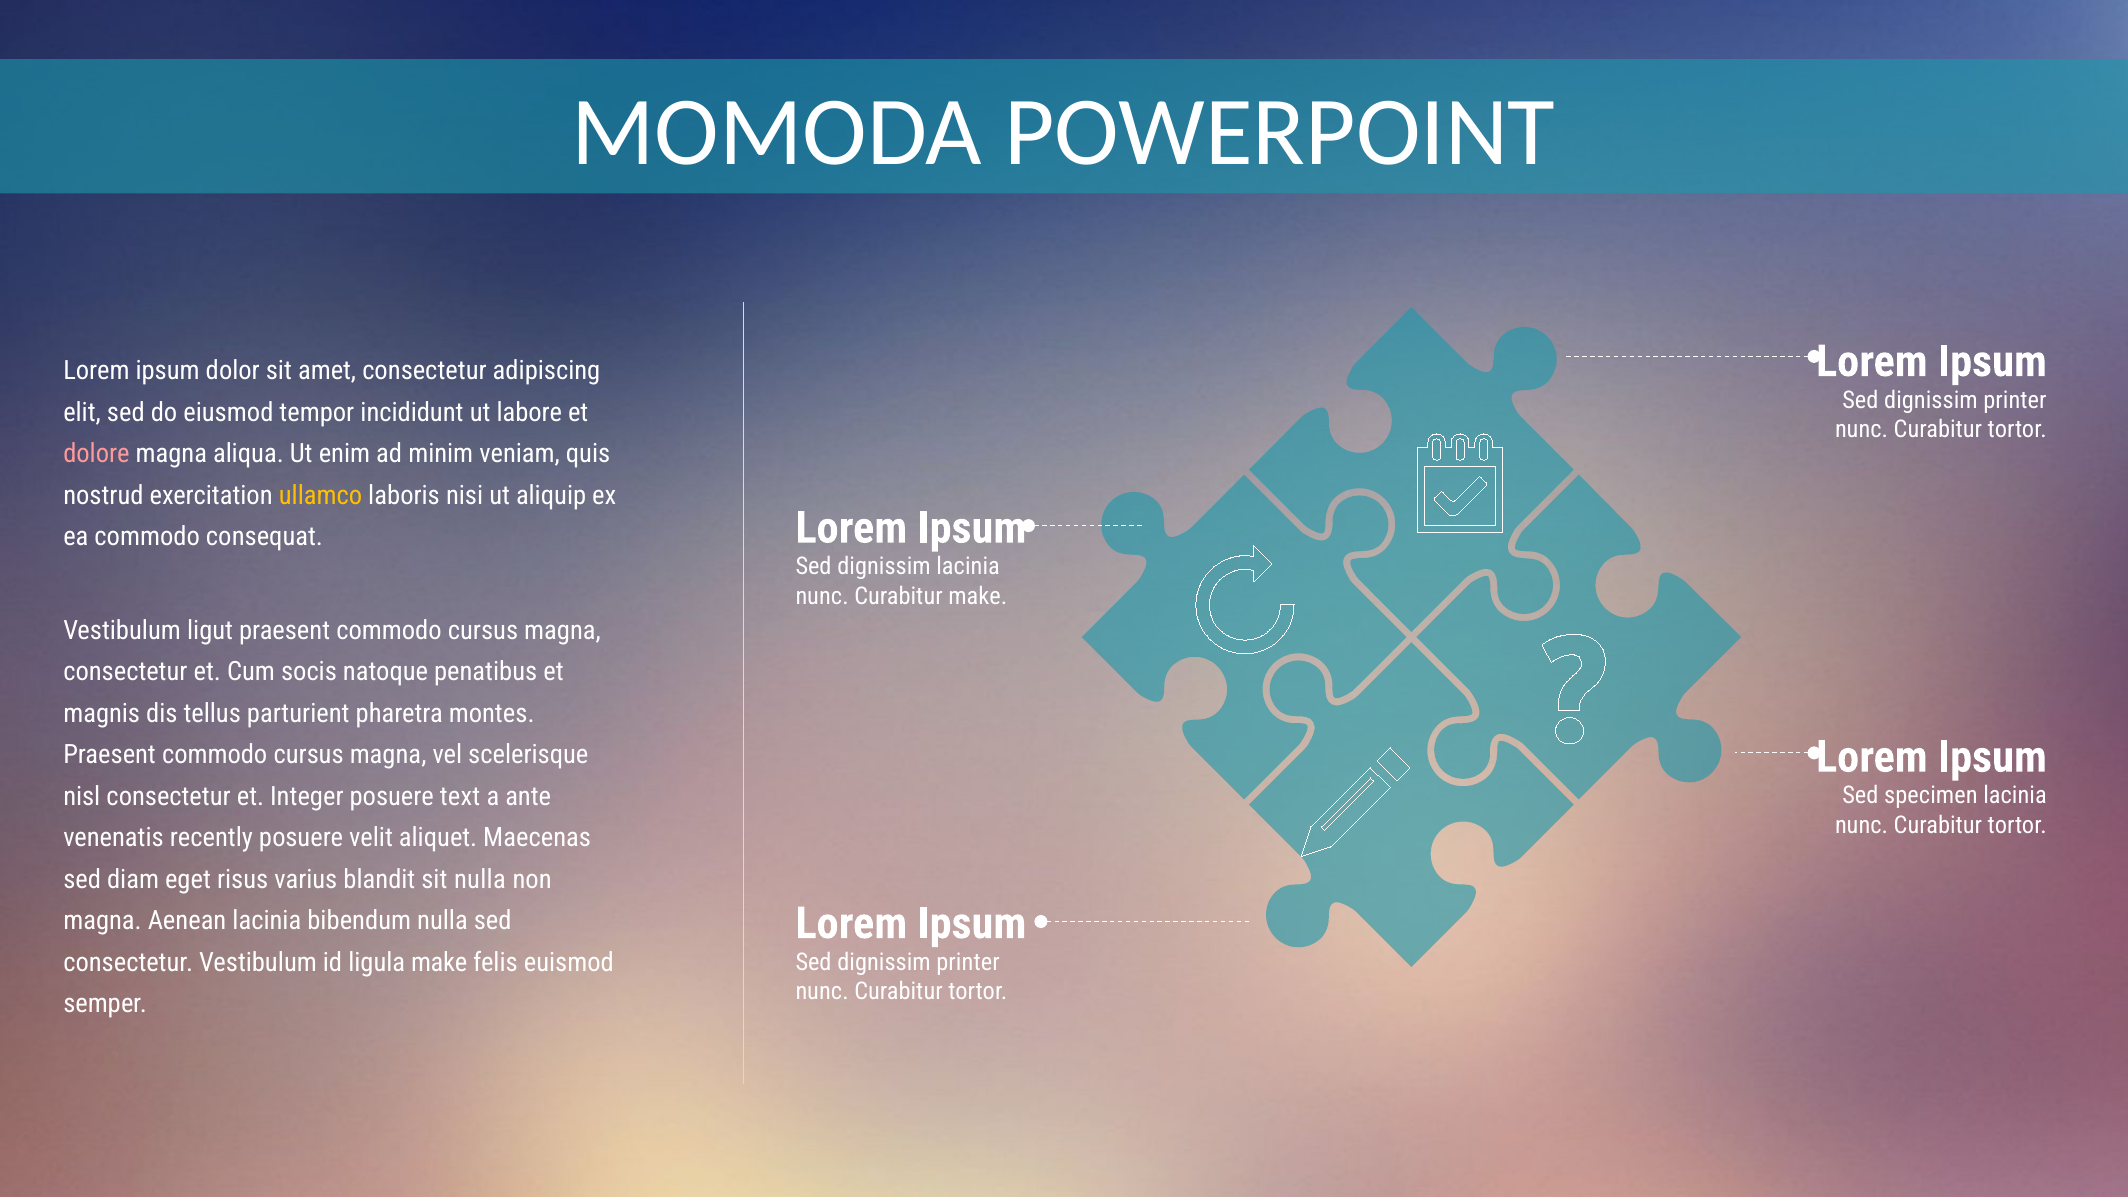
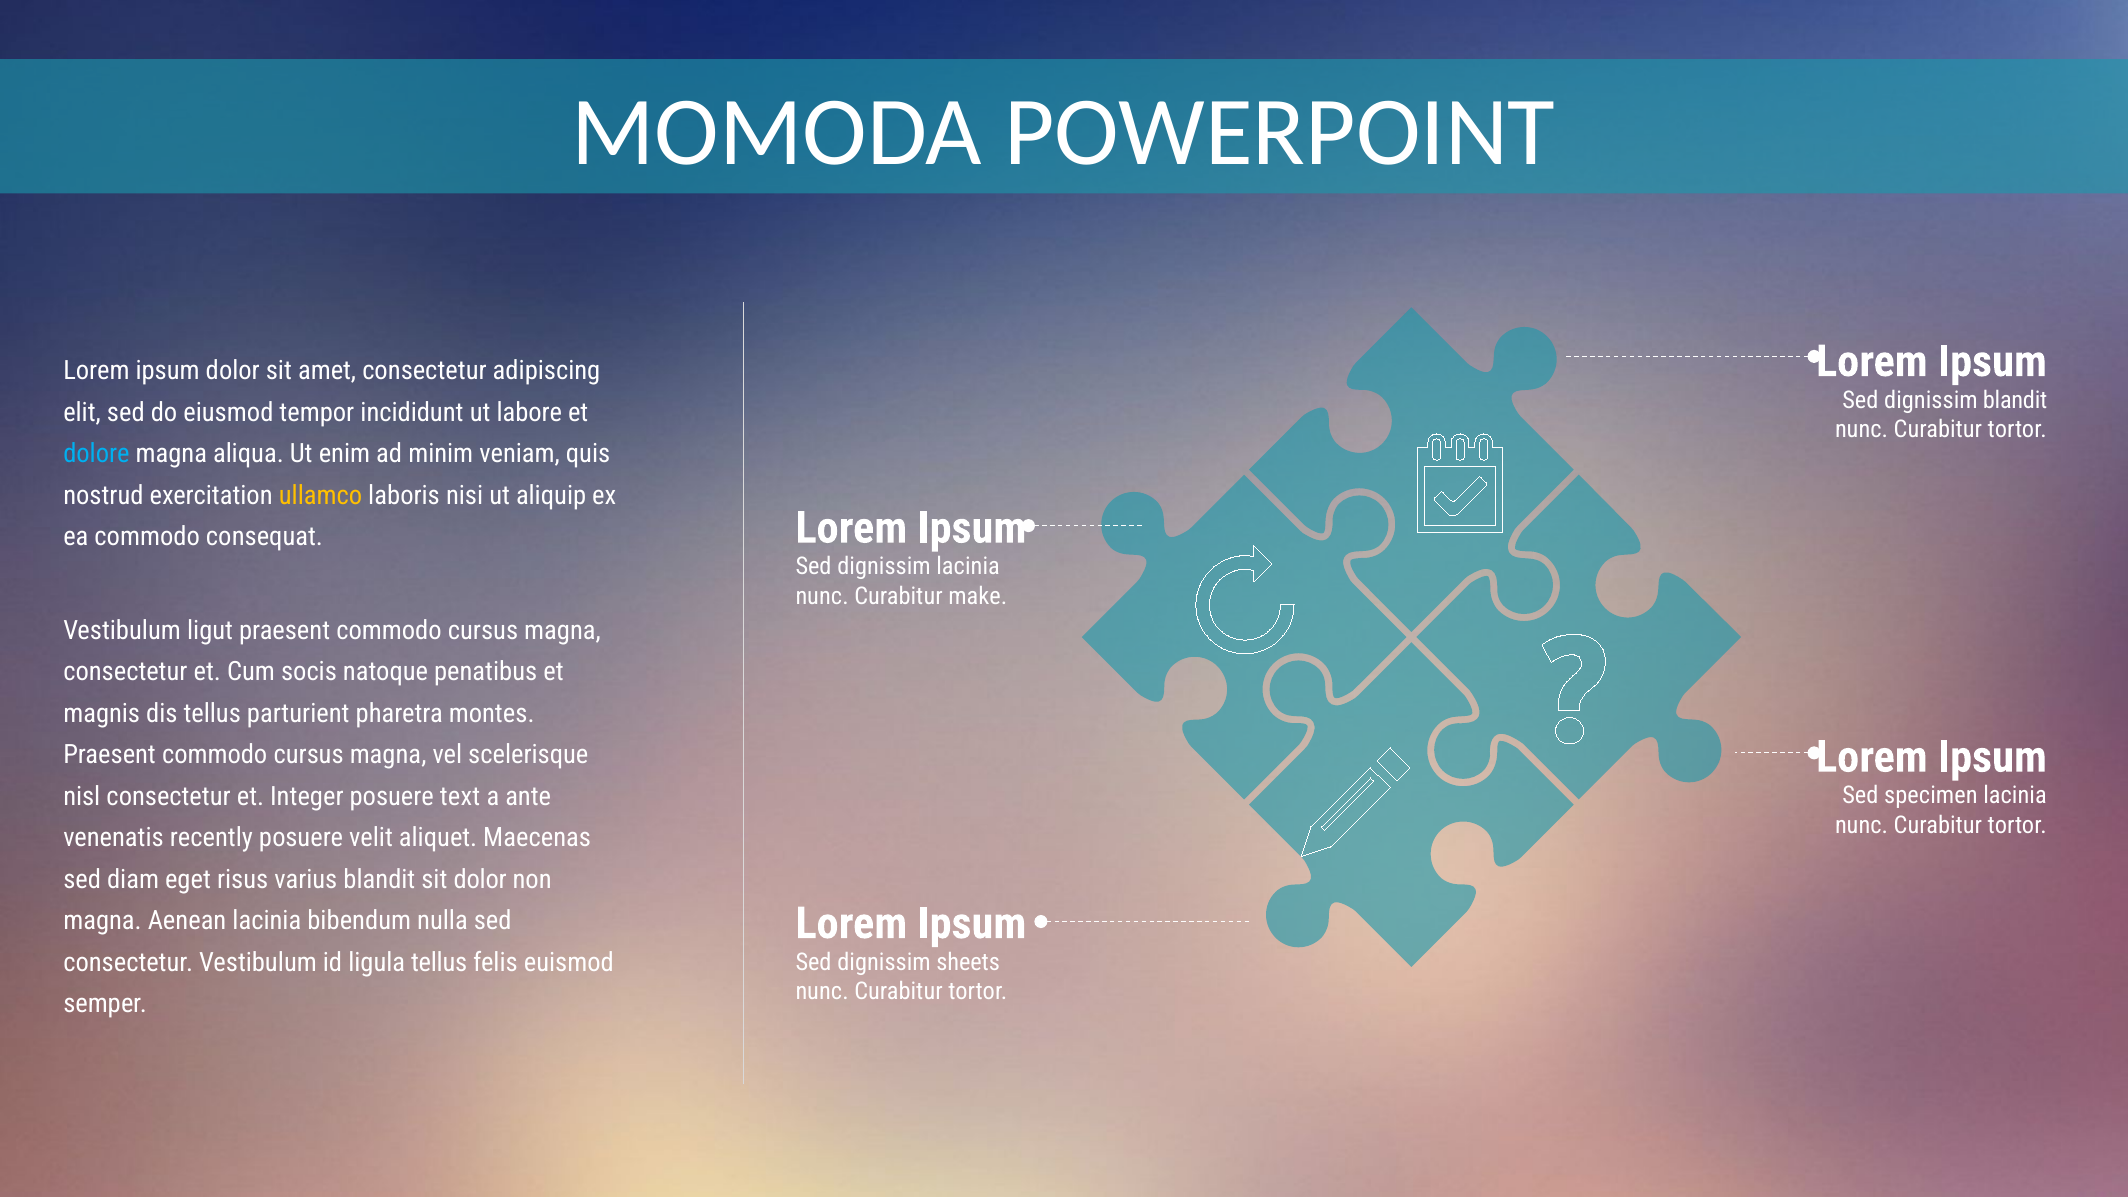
printer at (2015, 400): printer -> blandit
dolore colour: pink -> light blue
sit nulla: nulla -> dolor
ligula make: make -> tellus
printer at (968, 962): printer -> sheets
